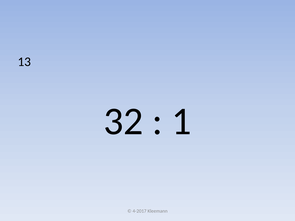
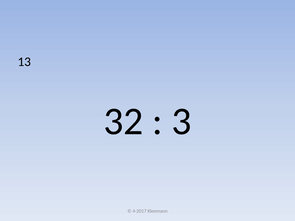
1: 1 -> 3
